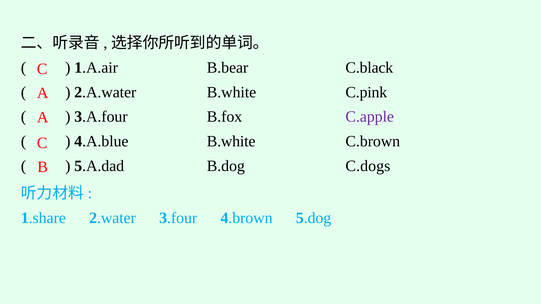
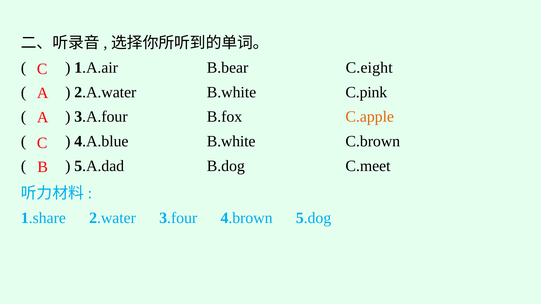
C.black: C.black -> C.eight
C.apple colour: purple -> orange
C.dogs: C.dogs -> C.meet
